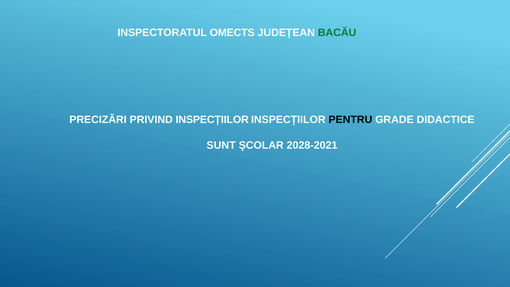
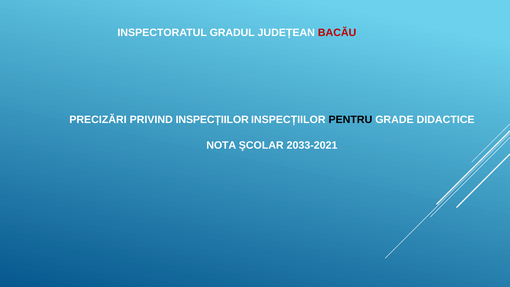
OMECTS: OMECTS -> GRADUL
BACĂU colour: green -> red
SUNT: SUNT -> NOTA
2028-2021: 2028-2021 -> 2033-2021
